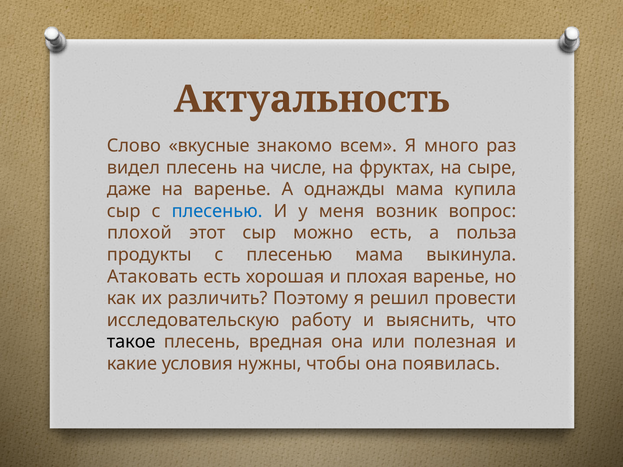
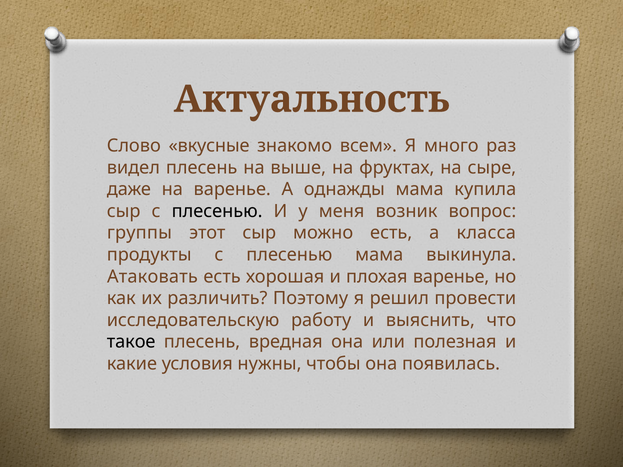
числе: числе -> выше
плесенью at (217, 211) colour: blue -> black
плохой: плохой -> группы
польза: польза -> класса
